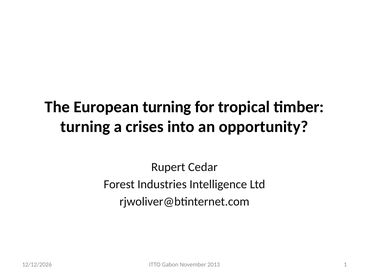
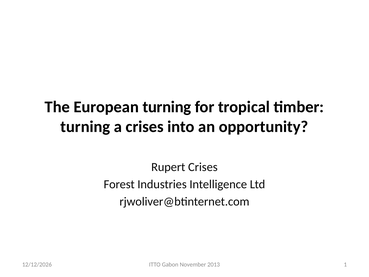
Rupert Cedar: Cedar -> Crises
